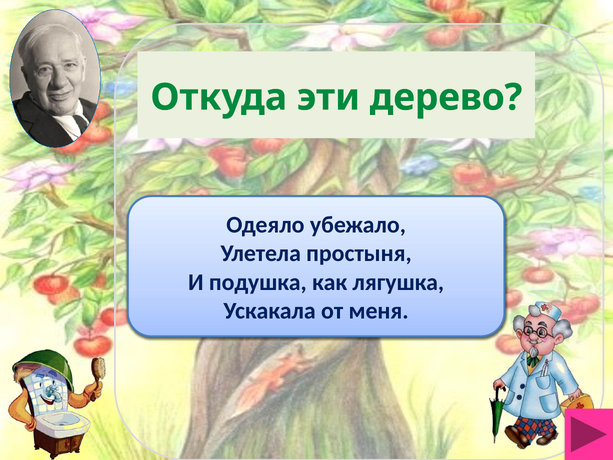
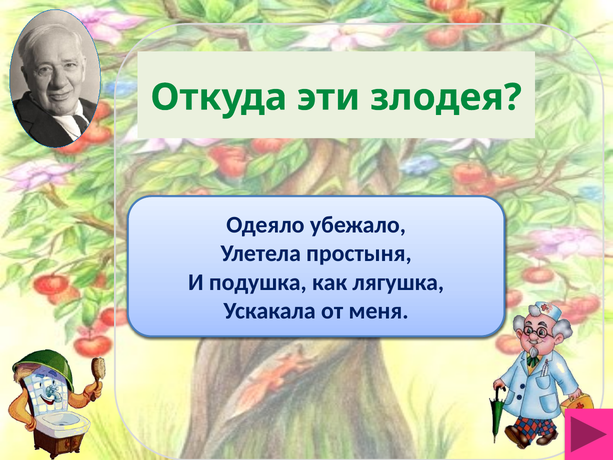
дерево: дерево -> злодея
